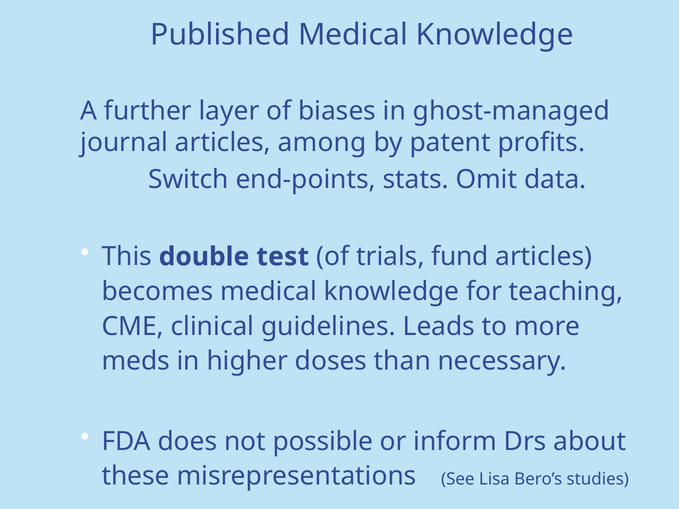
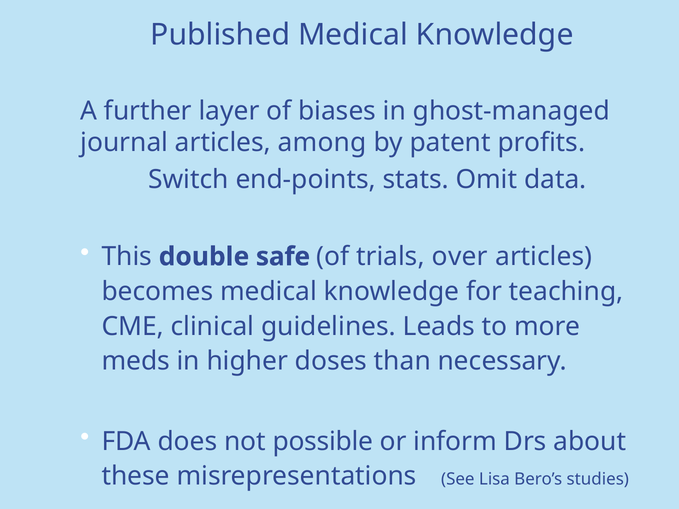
test: test -> safe
fund: fund -> over
